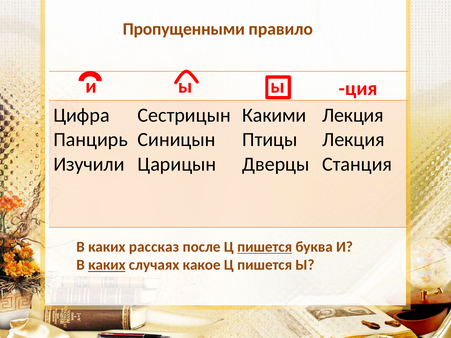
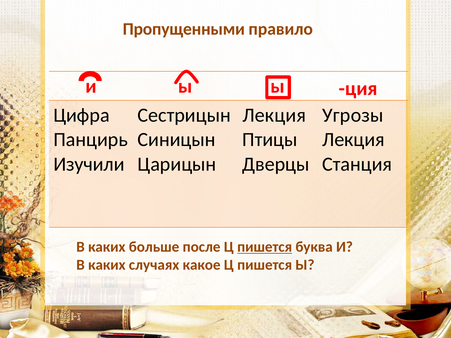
Какими at (274, 115): Какими -> Лекция
Лекция at (353, 115): Лекция -> Угрозы
рассказ: рассказ -> больше
каких at (107, 265) underline: present -> none
